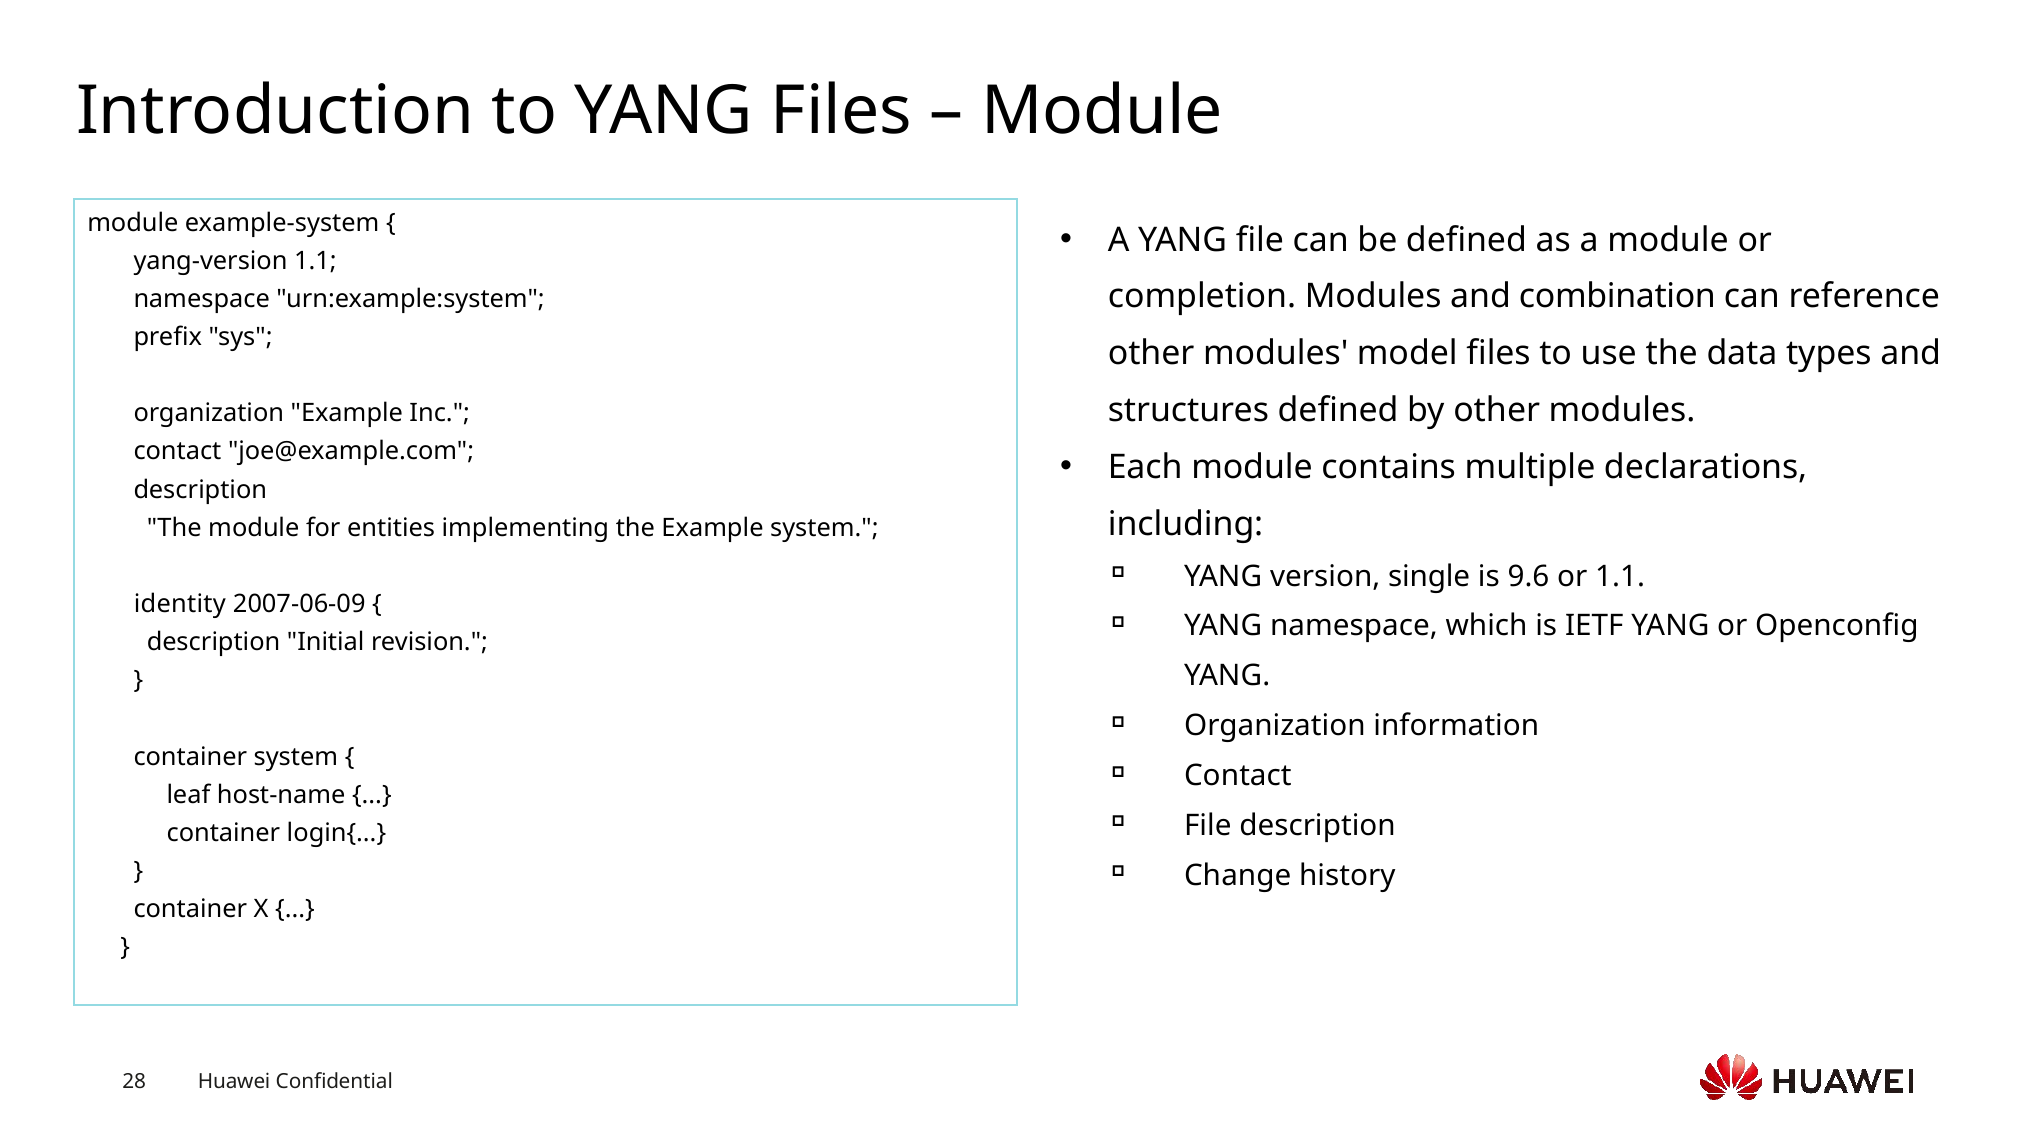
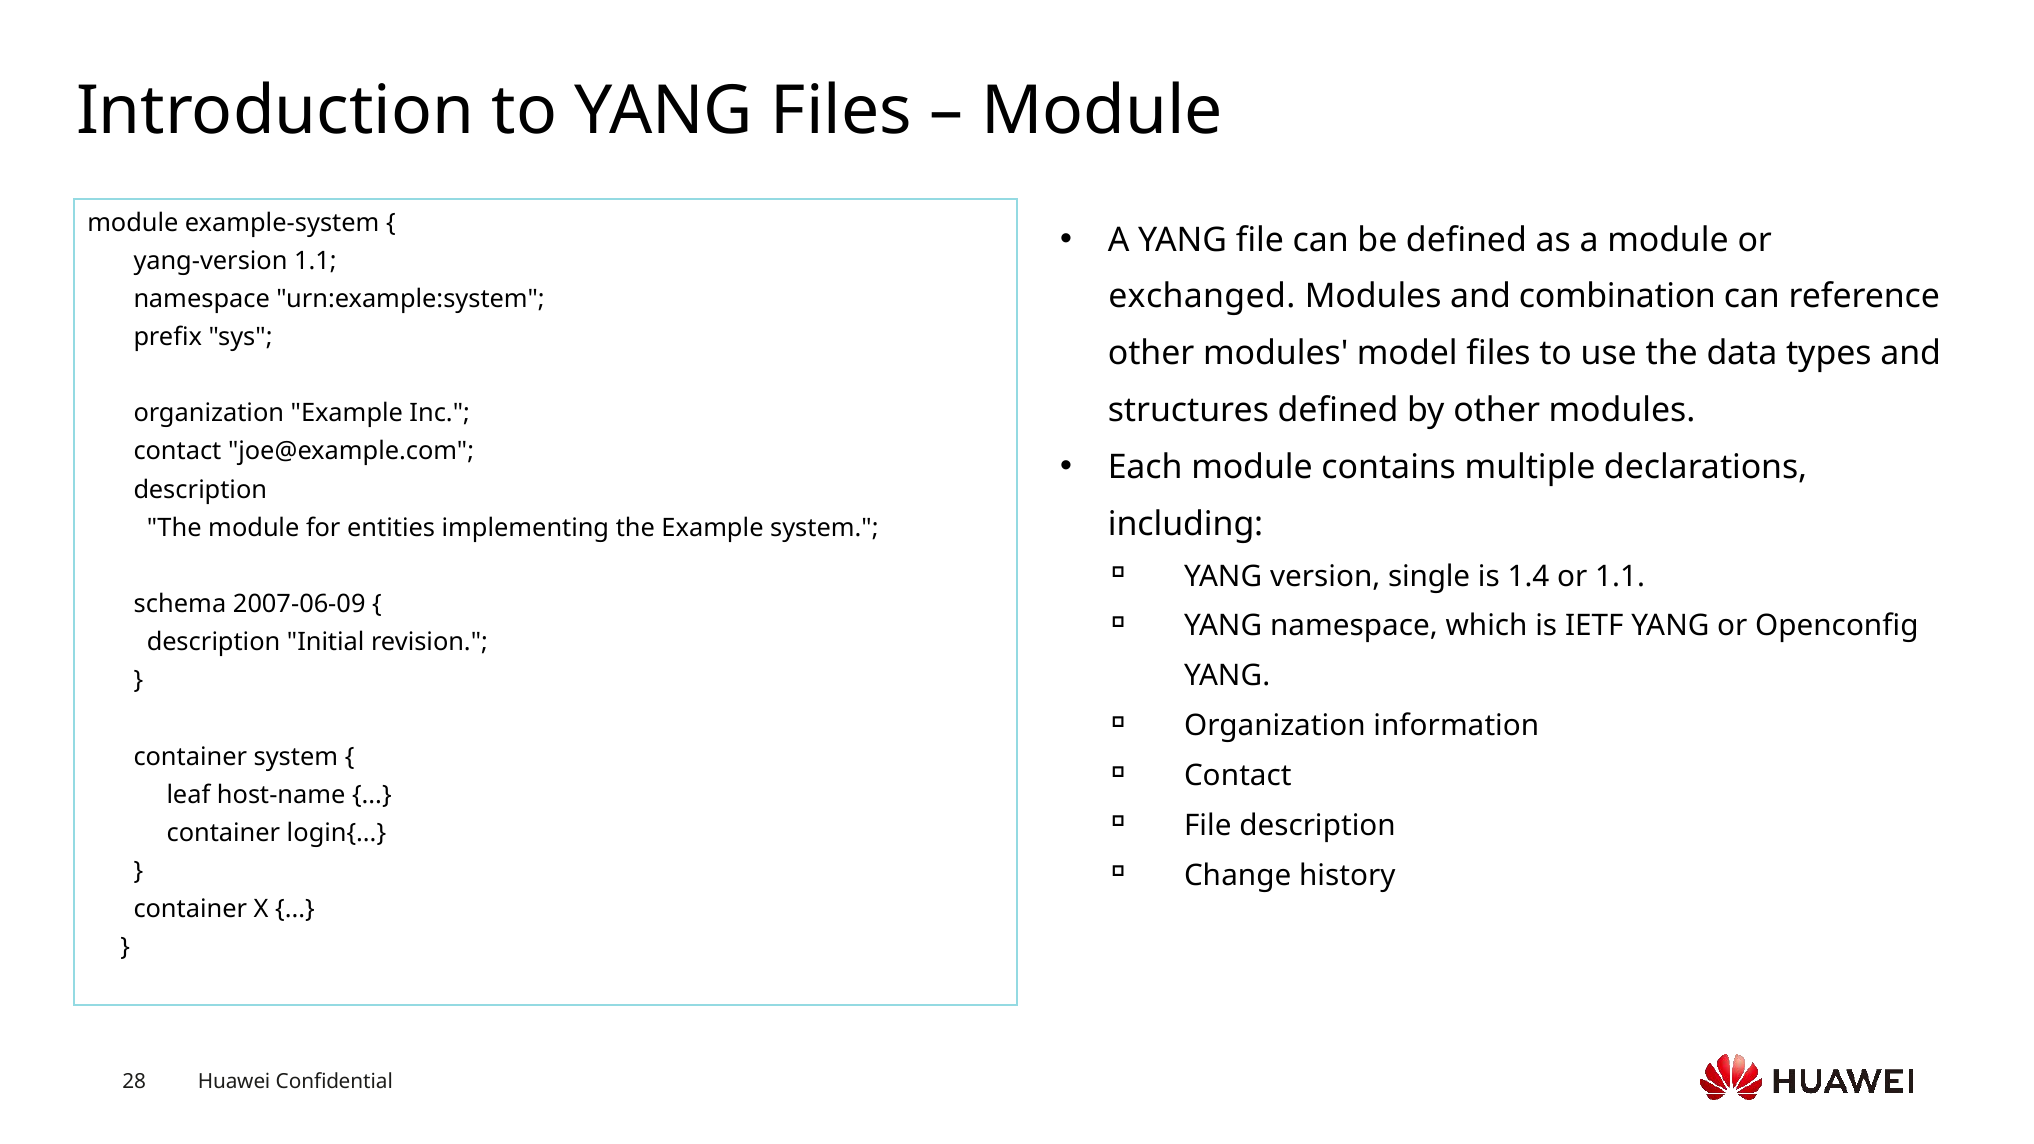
completion: completion -> exchanged
9.6: 9.6 -> 1.4
identity: identity -> schema
